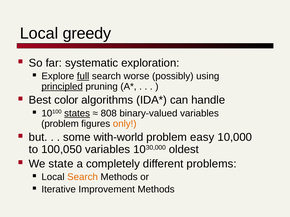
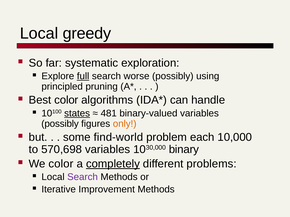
principled underline: present -> none
808: 808 -> 481
problem at (60, 124): problem -> possibly
with-world: with-world -> find-world
easy: easy -> each
100,050: 100,050 -> 570,698
oldest: oldest -> binary
We state: state -> color
completely underline: none -> present
Search at (83, 177) colour: orange -> purple
